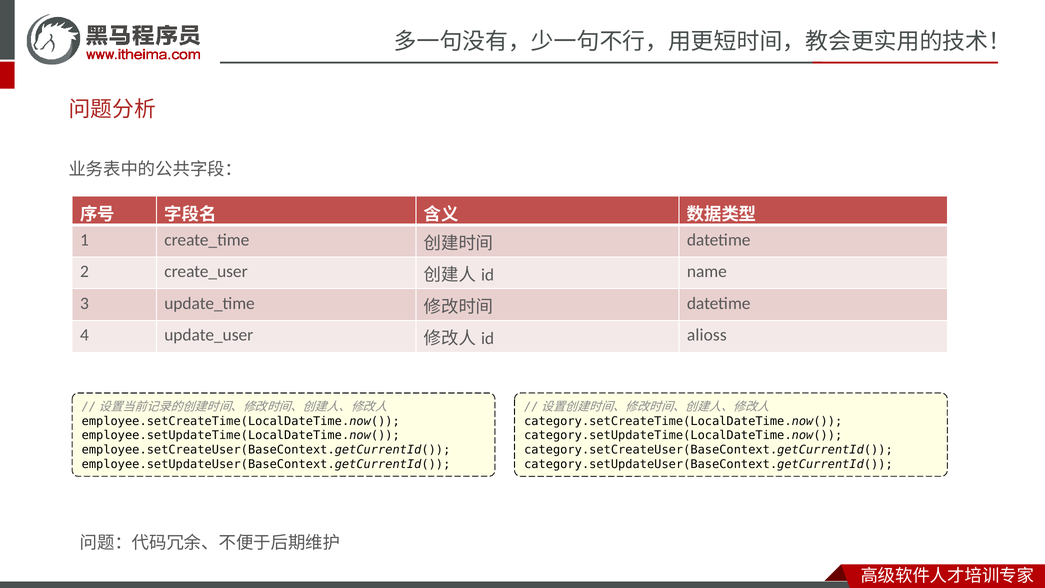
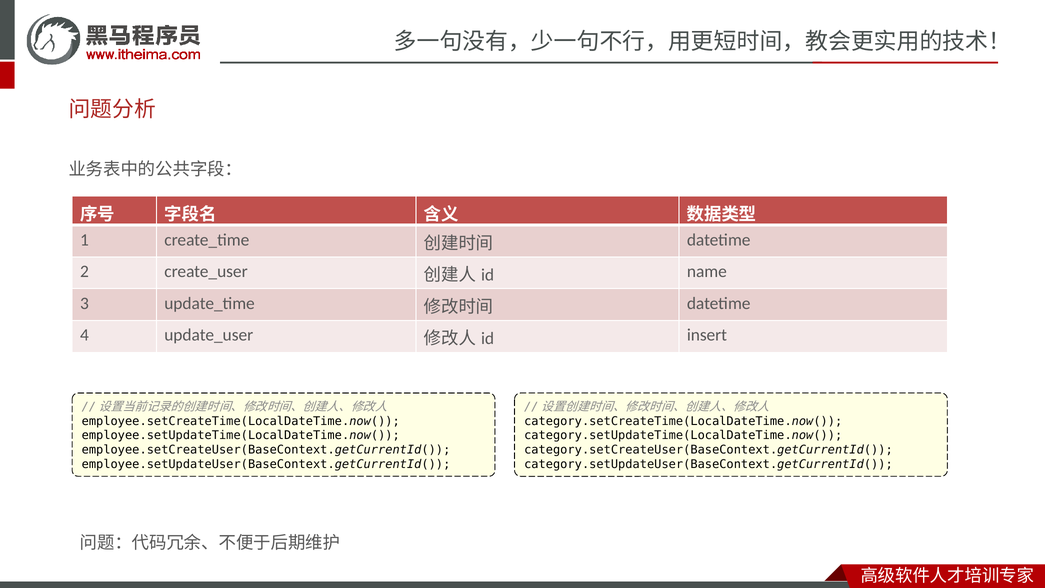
alioss: alioss -> insert
